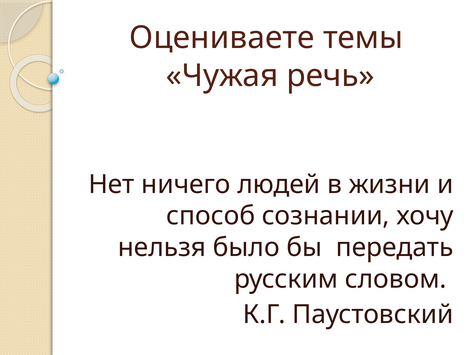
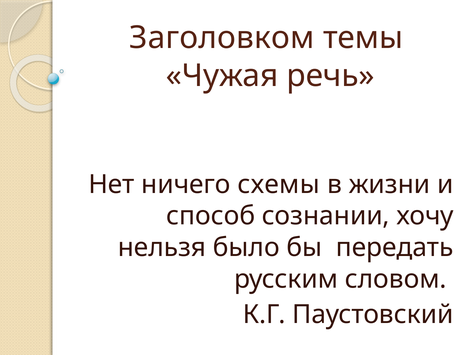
Оцениваете: Оцениваете -> Заголовком
людей: людей -> схемы
